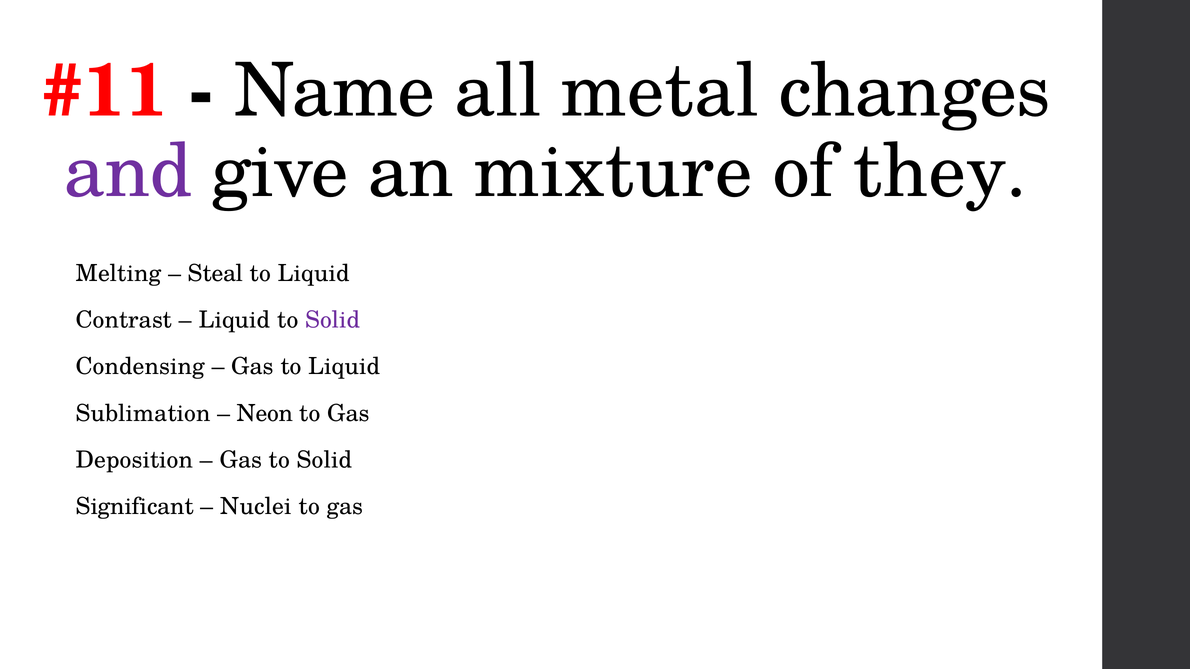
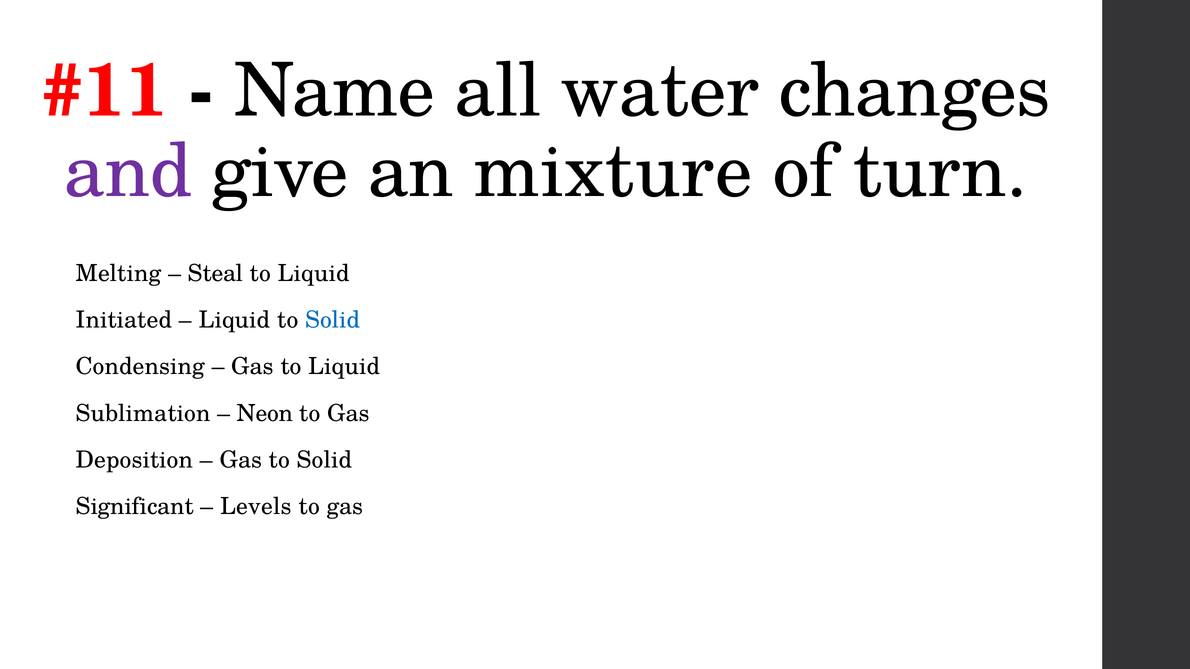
metal: metal -> water
they: they -> turn
Contrast: Contrast -> Initiated
Solid at (333, 320) colour: purple -> blue
Nuclei: Nuclei -> Levels
